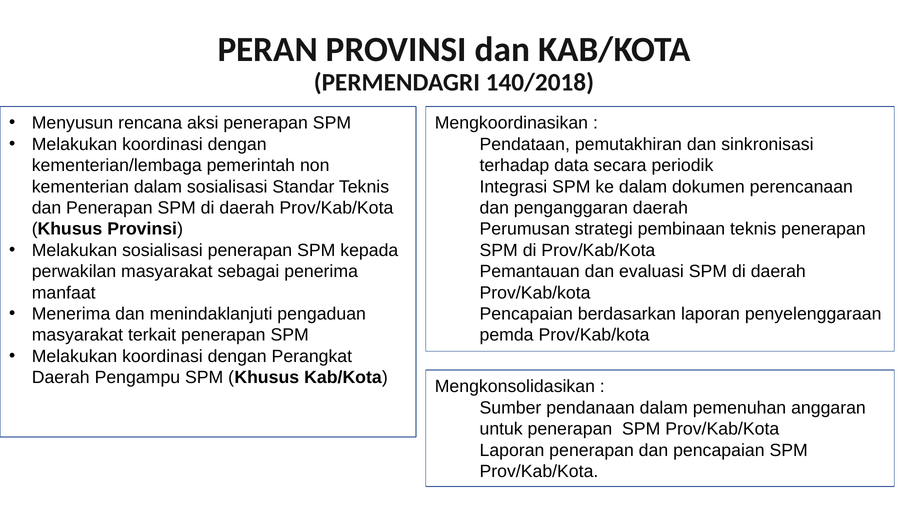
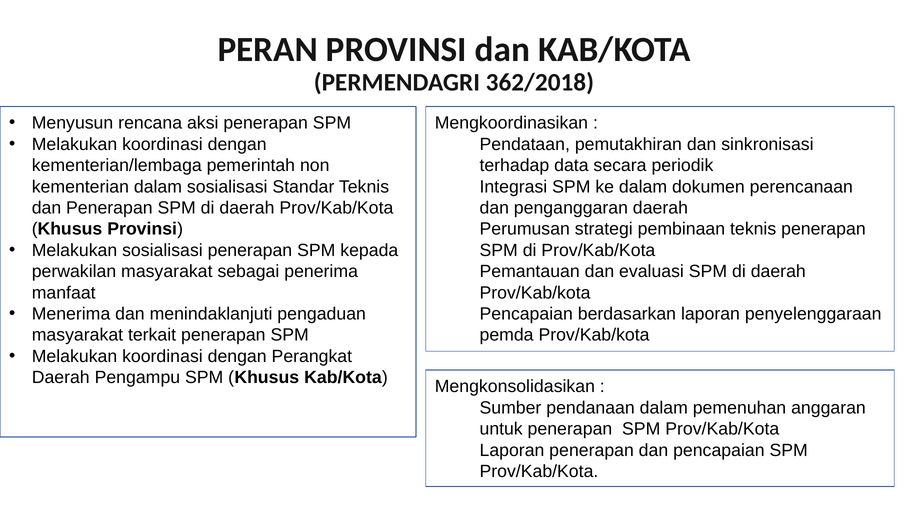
140/2018: 140/2018 -> 362/2018
